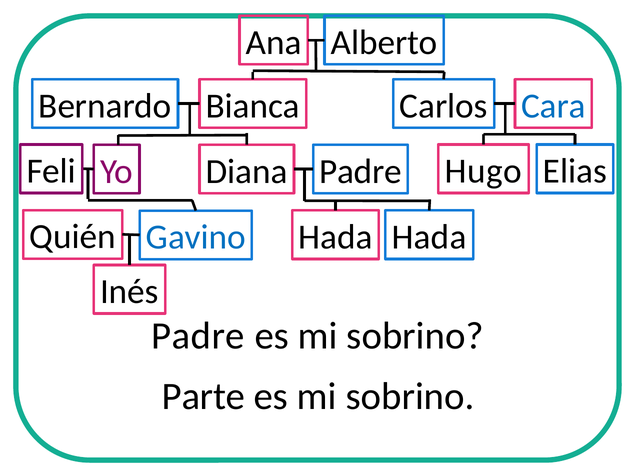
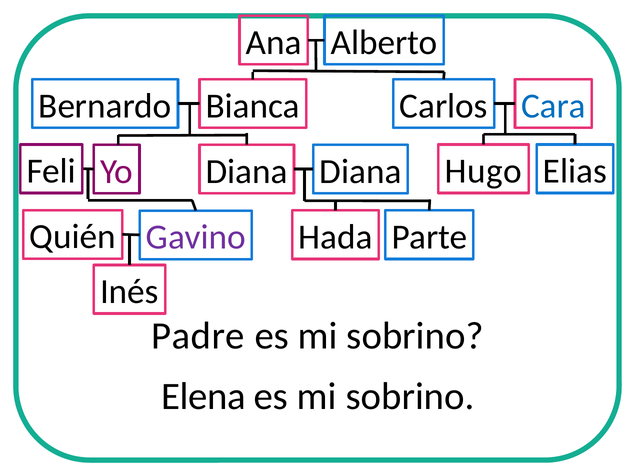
Diana Padre: Padre -> Diana
Gavino colour: blue -> purple
Hada Hada: Hada -> Parte
Parte: Parte -> Elena
